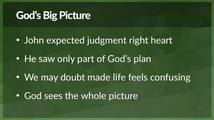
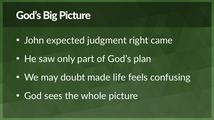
heart: heart -> came
